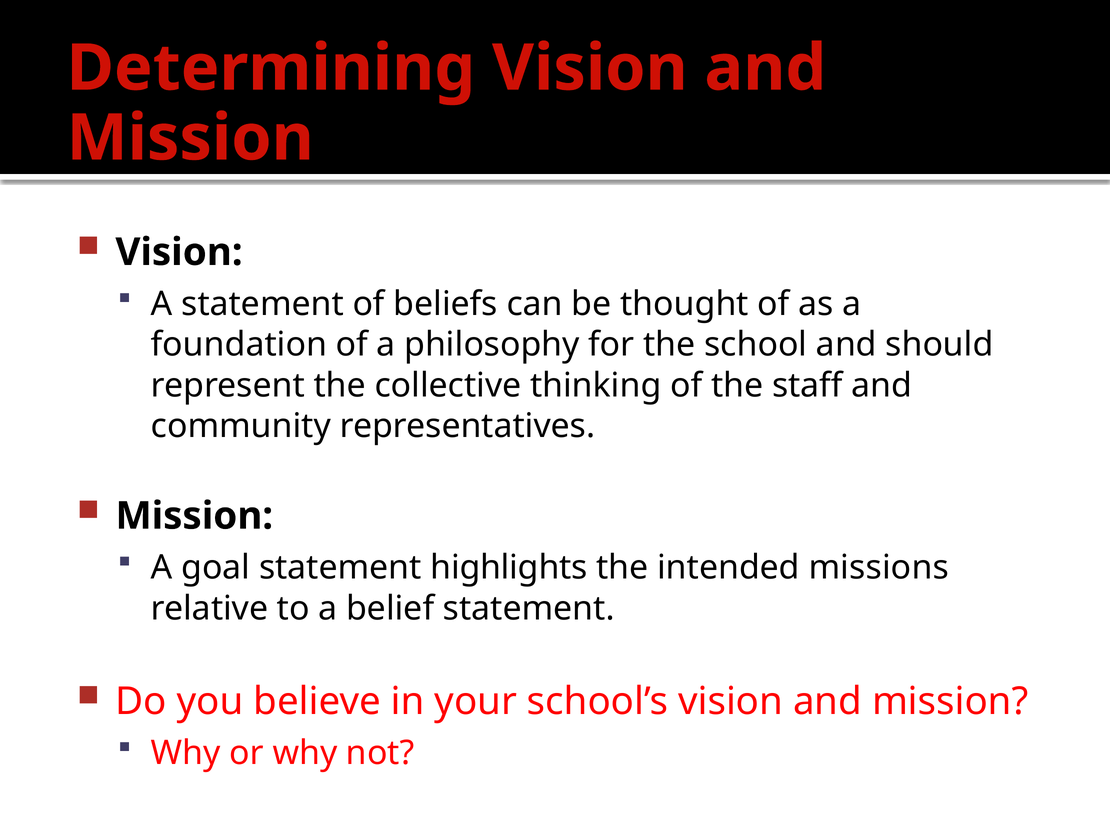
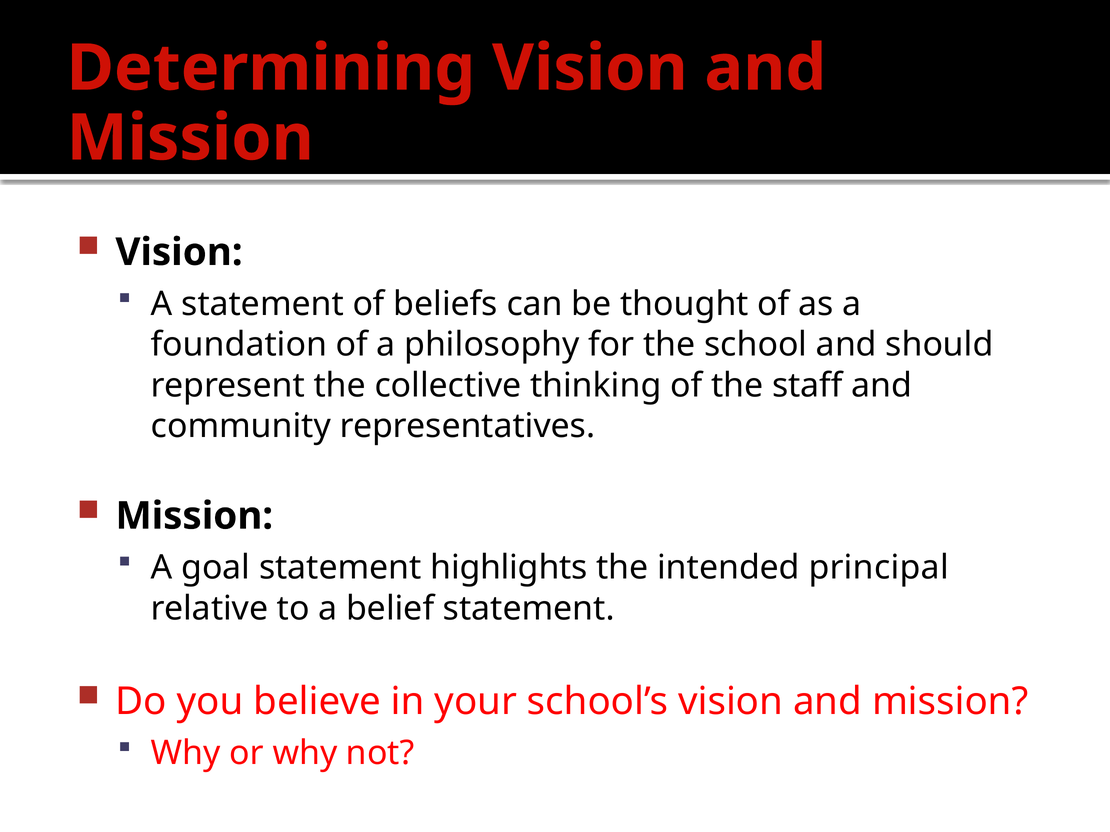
missions: missions -> principal
